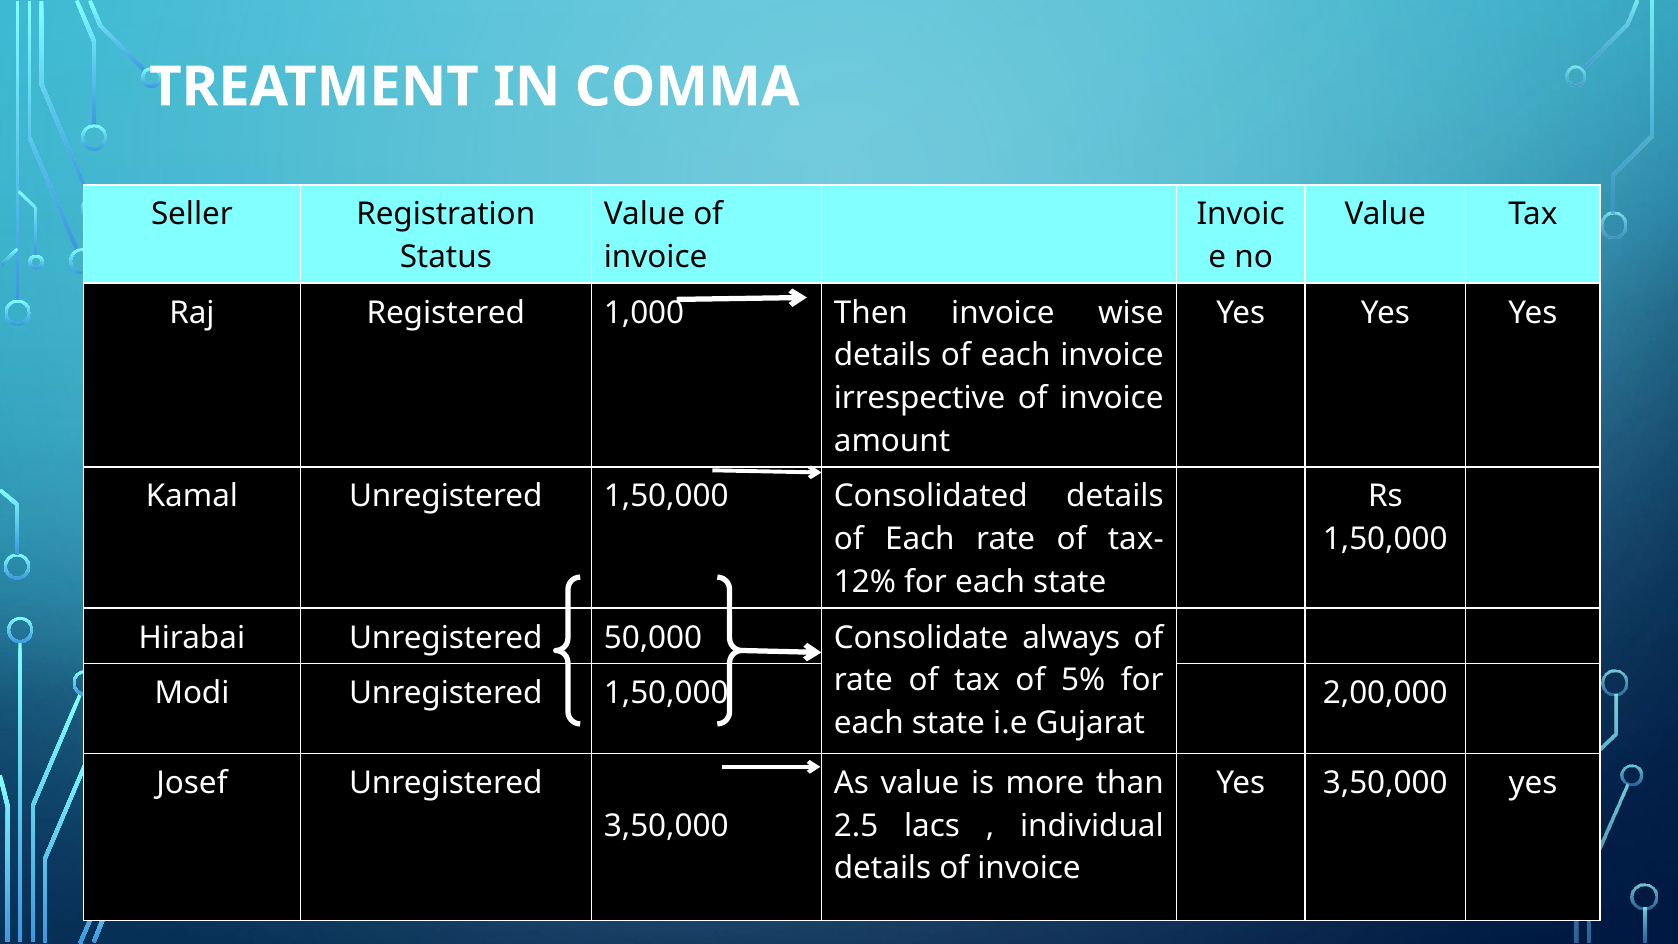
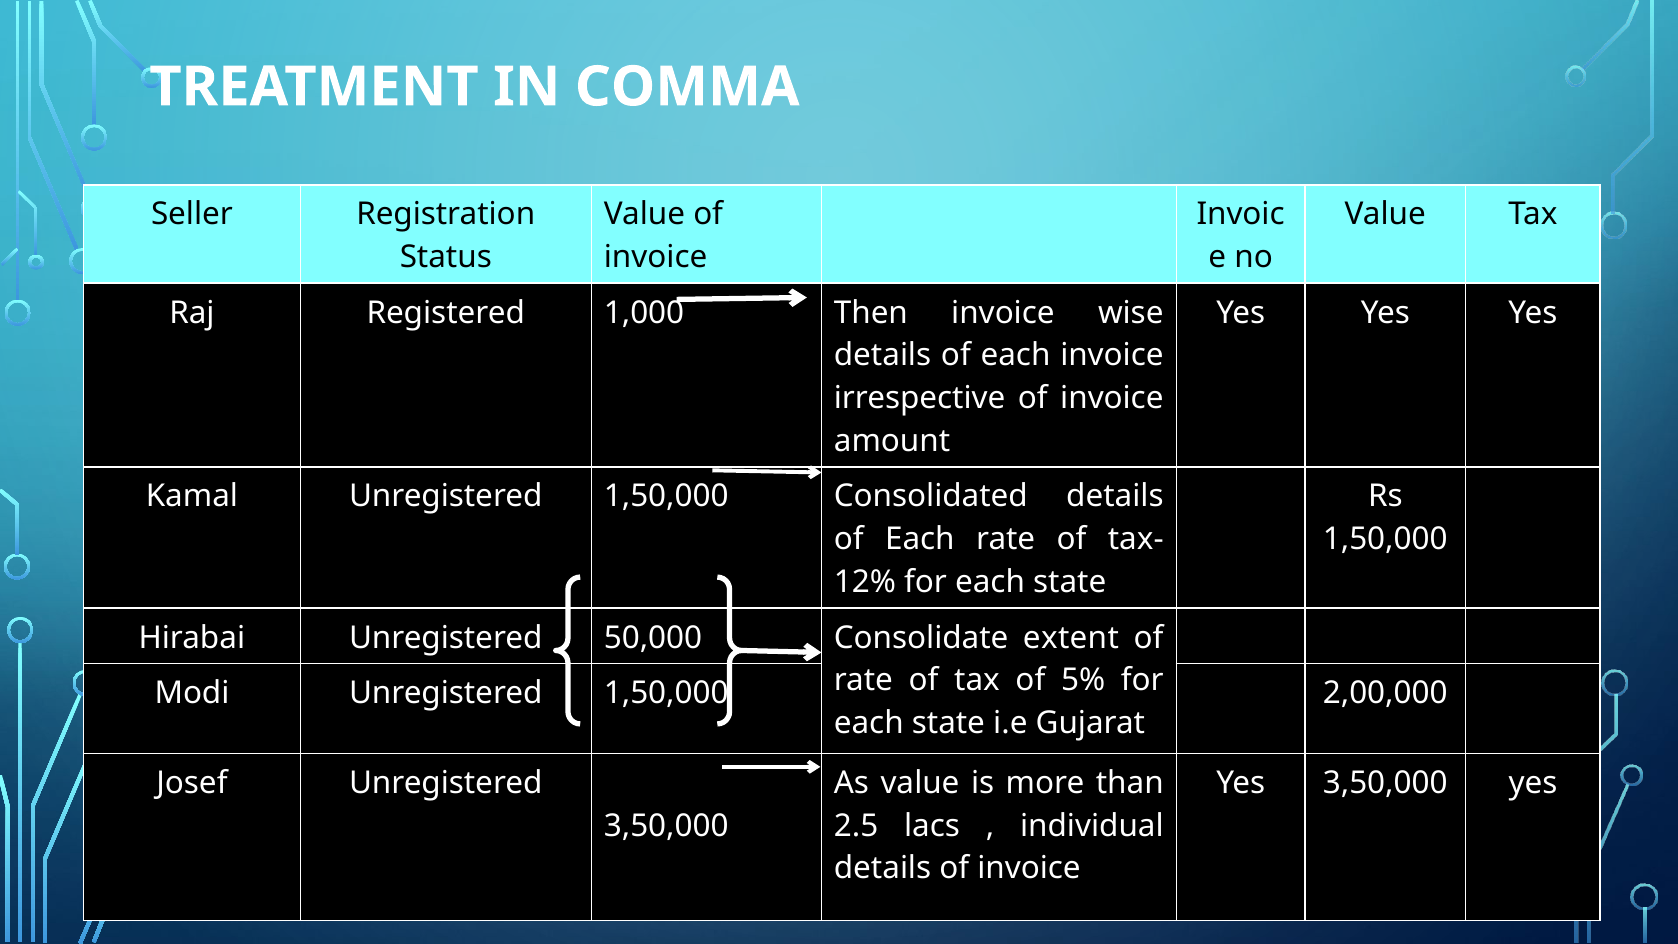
always: always -> extent
